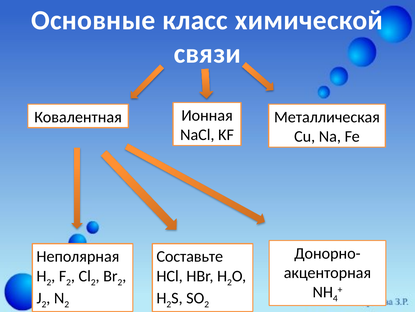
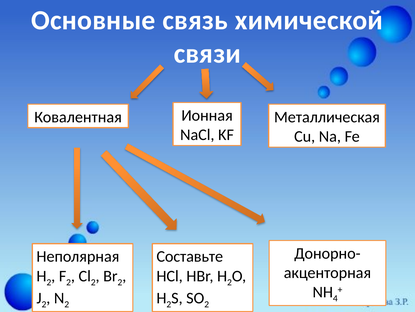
класс: класс -> связь
